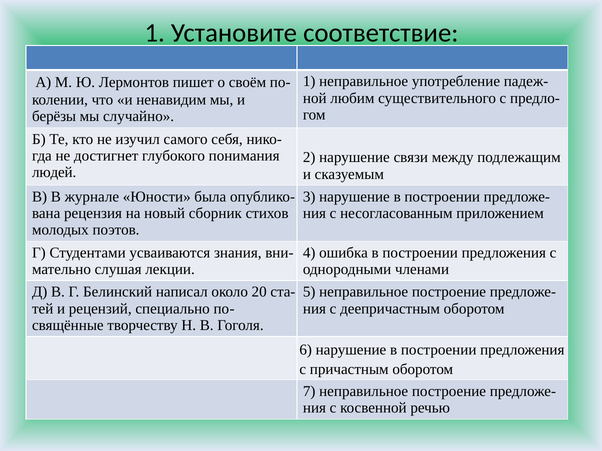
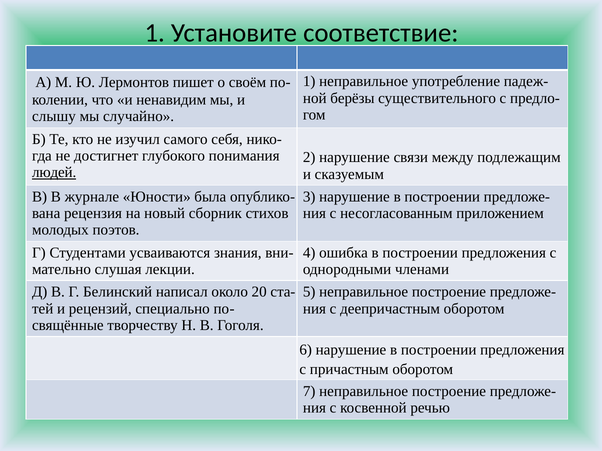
любим: любим -> берёзы
берёзы: берёзы -> слышу
людей underline: none -> present
